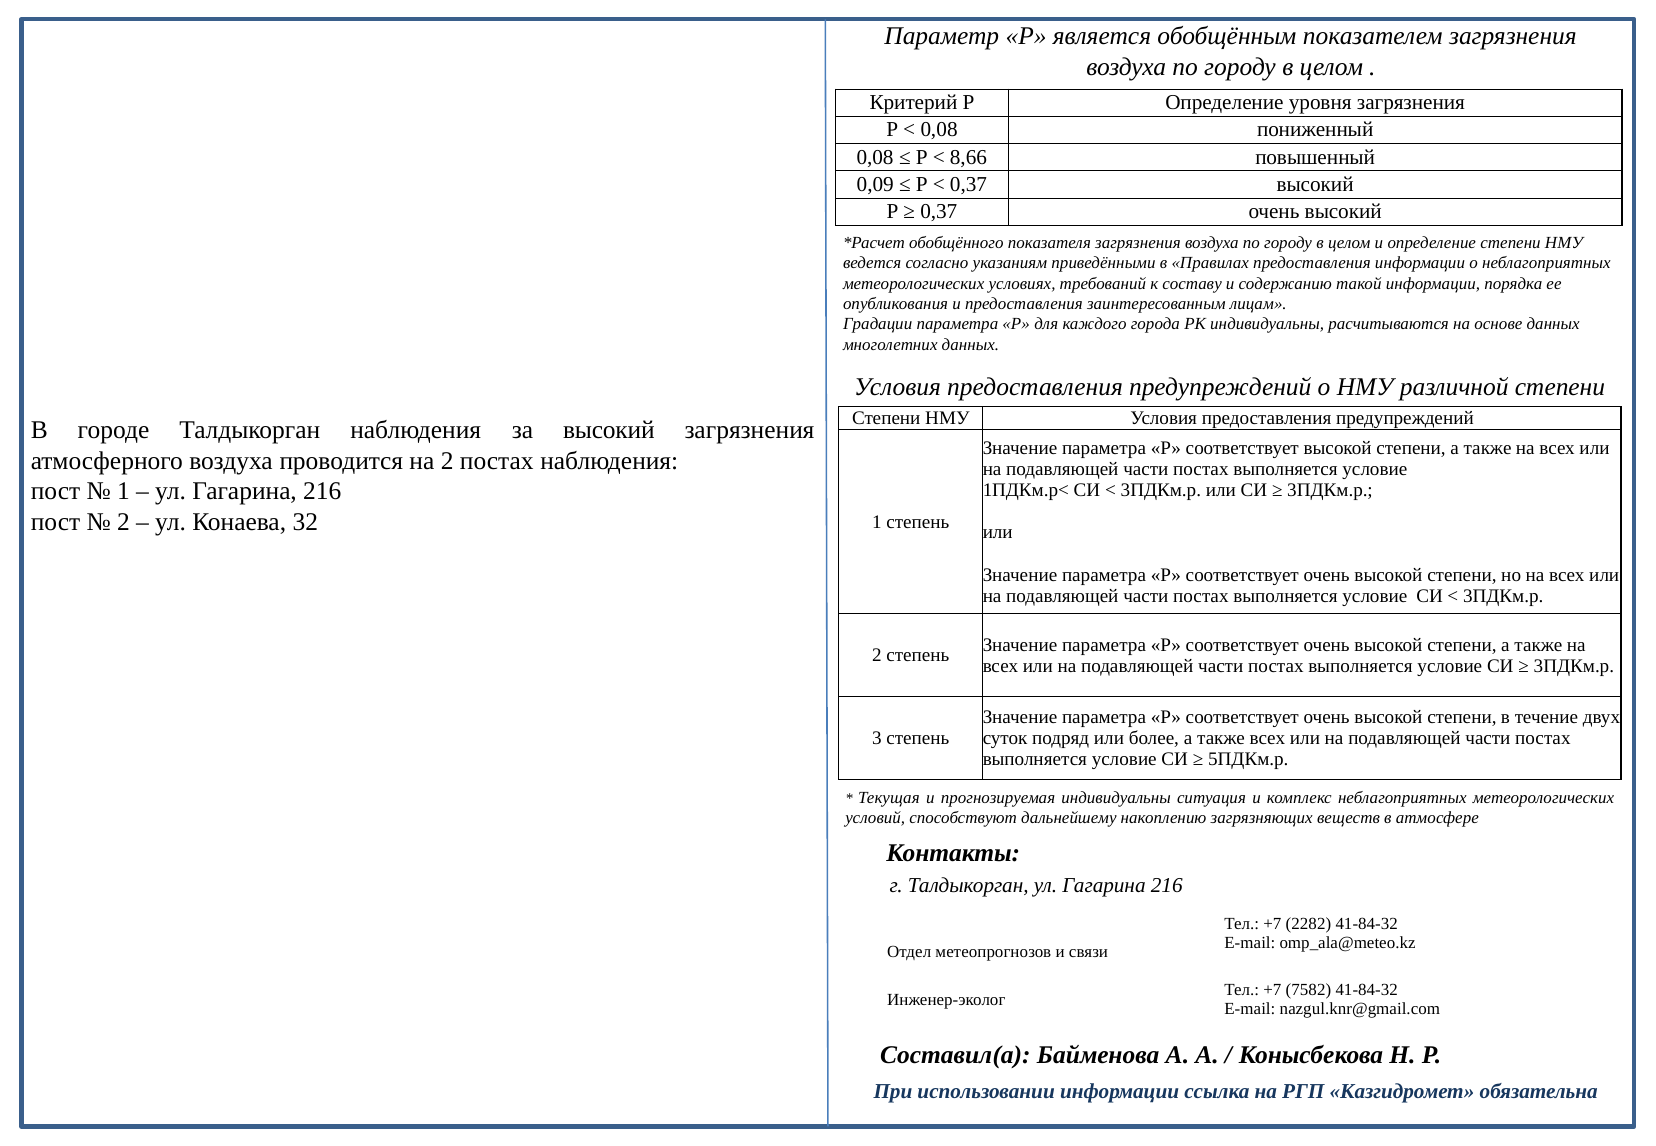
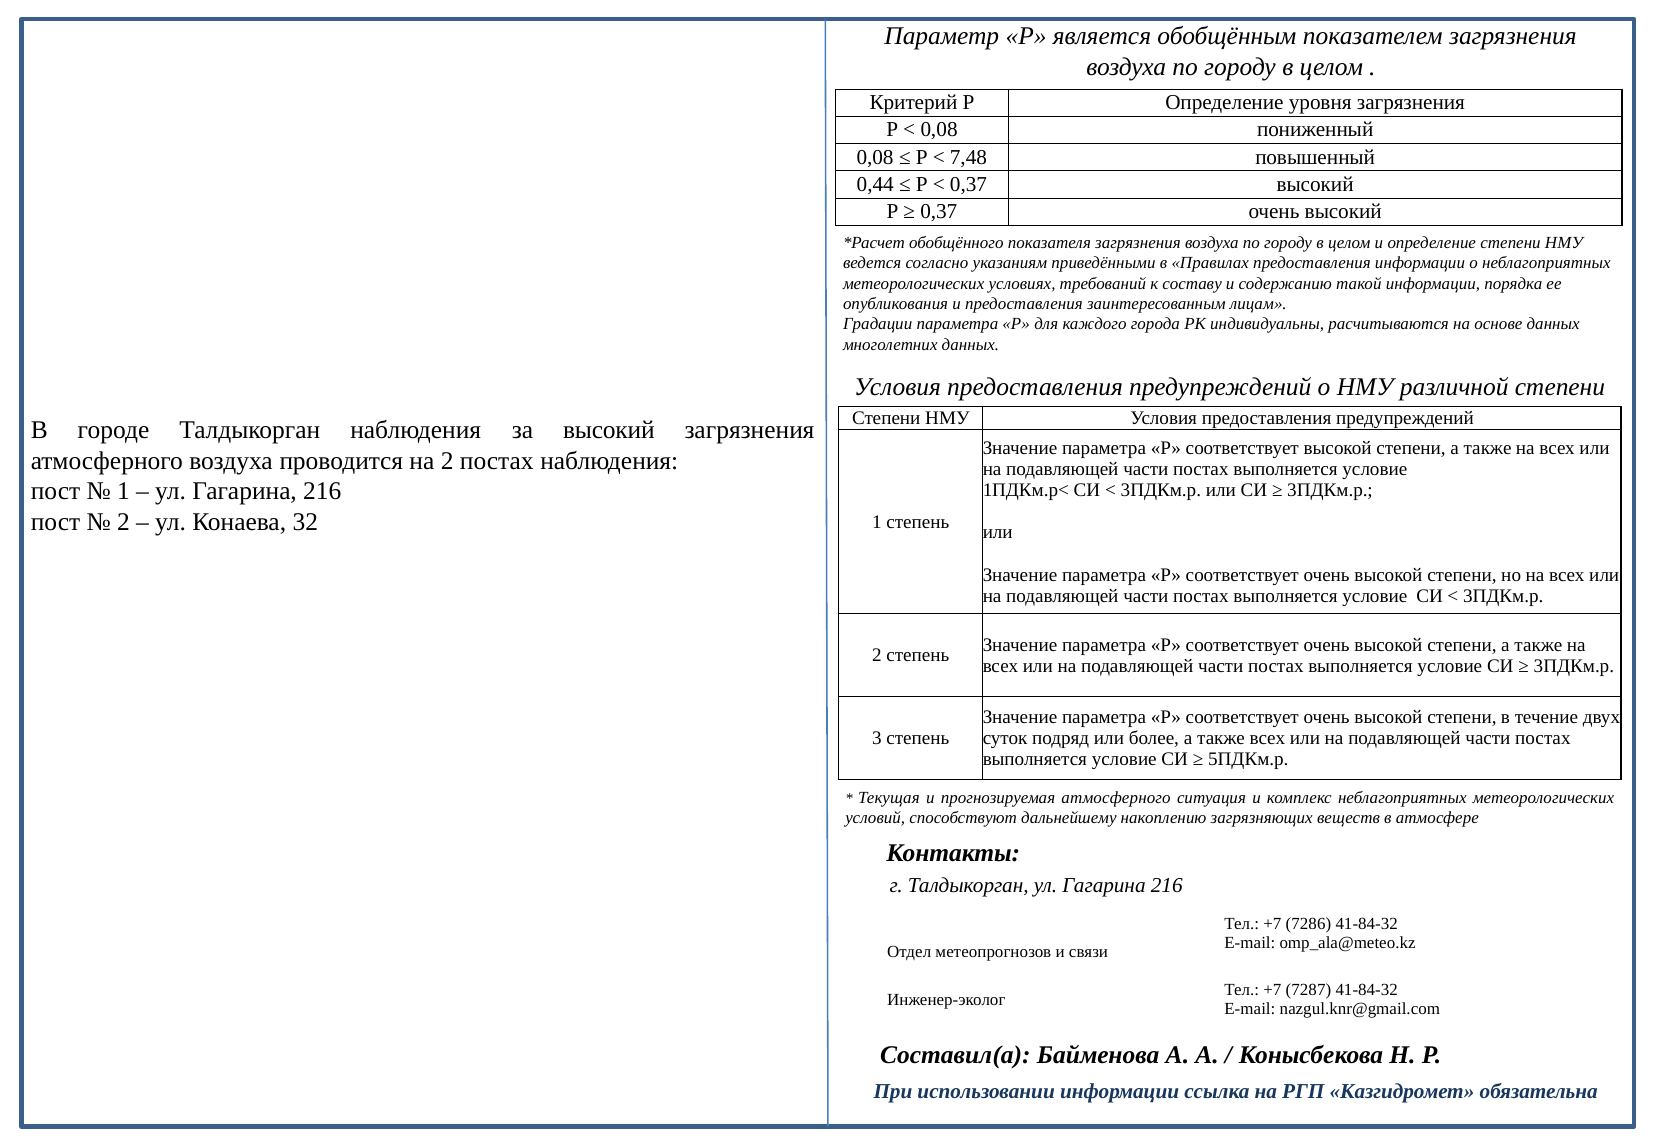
8,66: 8,66 -> 7,48
0,09: 0,09 -> 0,44
прогнозируемая индивидуальны: индивидуальны -> атмосферного
2282: 2282 -> 7286
7582: 7582 -> 7287
